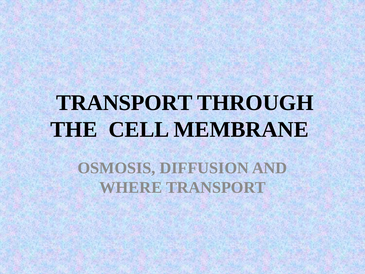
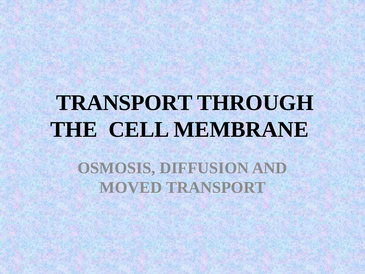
WHERE: WHERE -> MOVED
